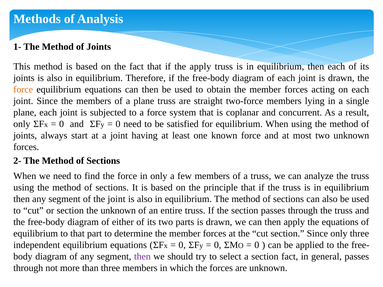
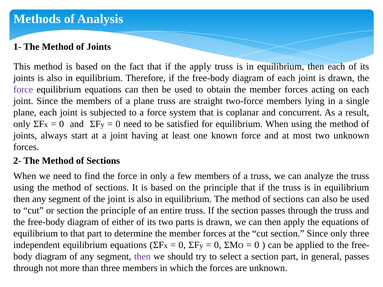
force at (23, 90) colour: orange -> purple
section the unknown: unknown -> principle
section fact: fact -> part
